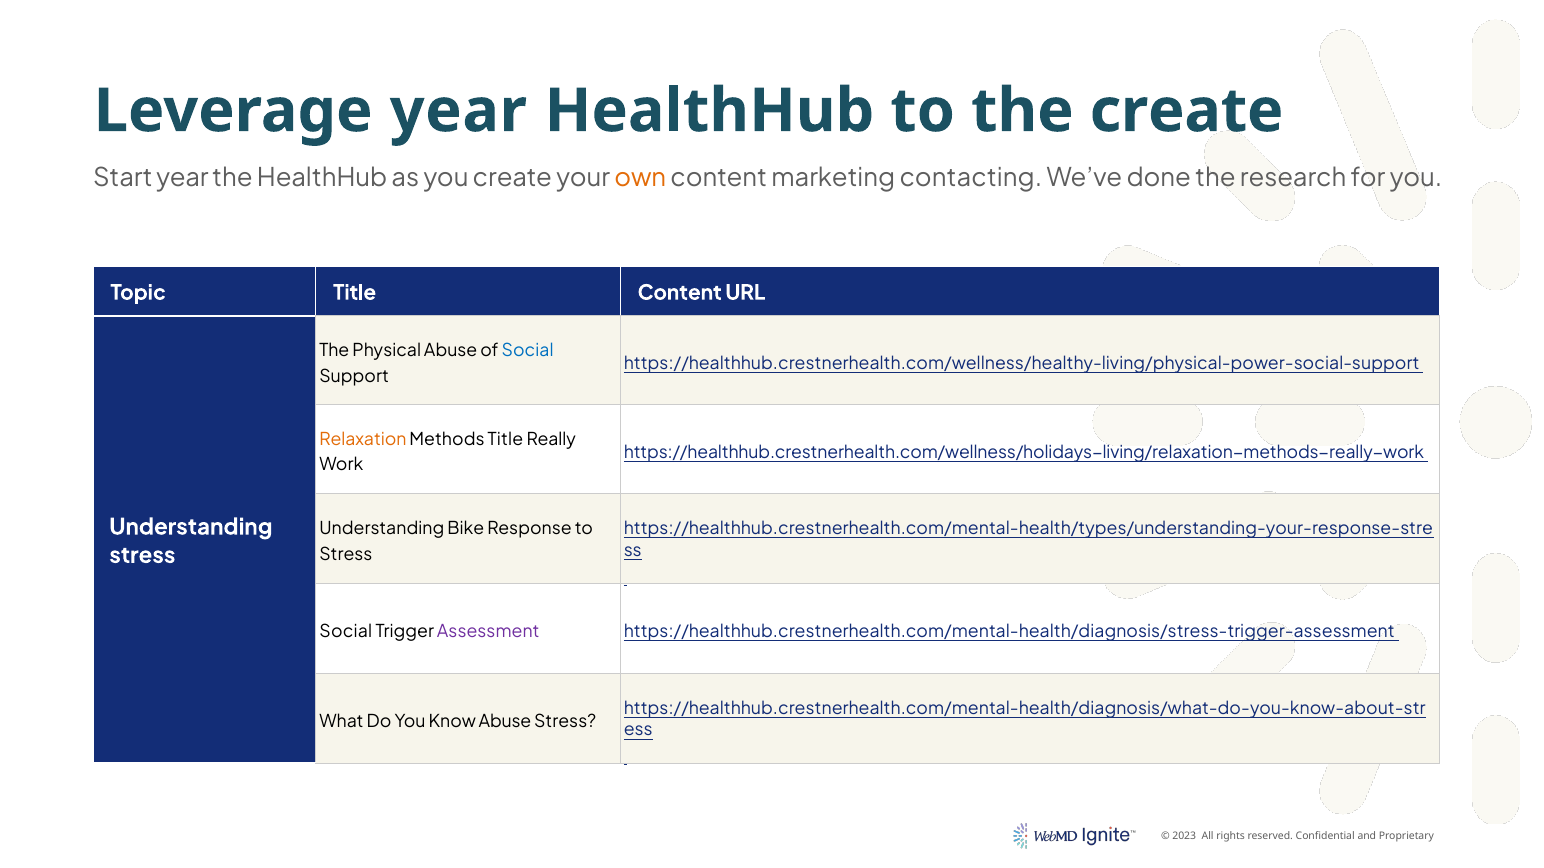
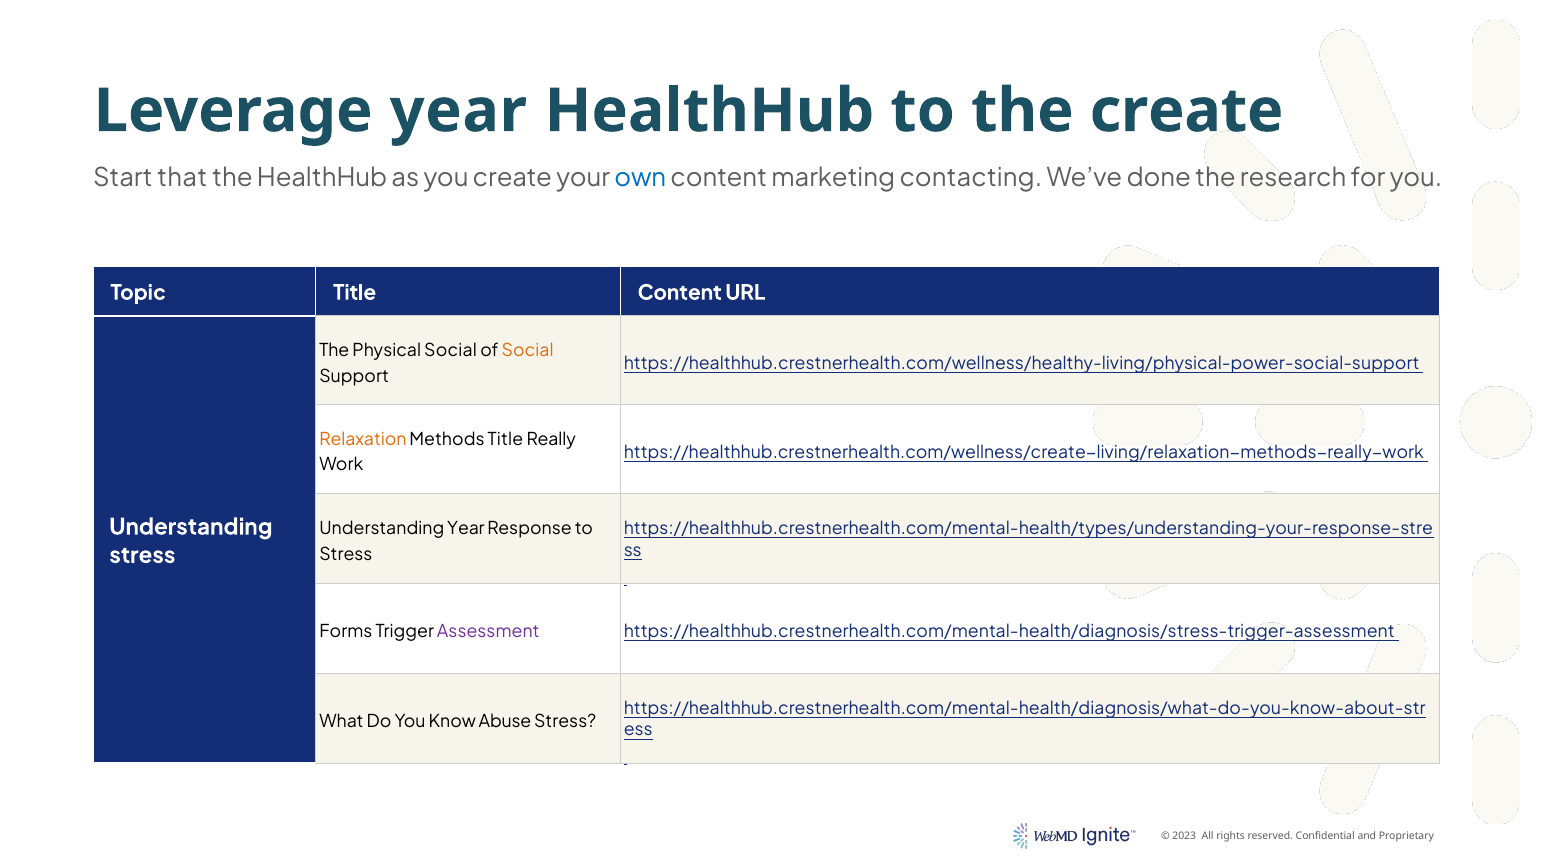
Start year: year -> that
own colour: orange -> blue
Physical Abuse: Abuse -> Social
Social at (528, 351) colour: blue -> orange
https://healthhub.crestnerhealth.com/wellness/holidays-living/relaxation-methods-really-work: https://healthhub.crestnerhealth.com/wellness/holidays-living/relaxation-methods-really-work -> https://healthhub.crestnerhealth.com/wellness/create-living/relaxation-methods-really-work
Understanding Bike: Bike -> Year
Social at (346, 632): Social -> Forms
